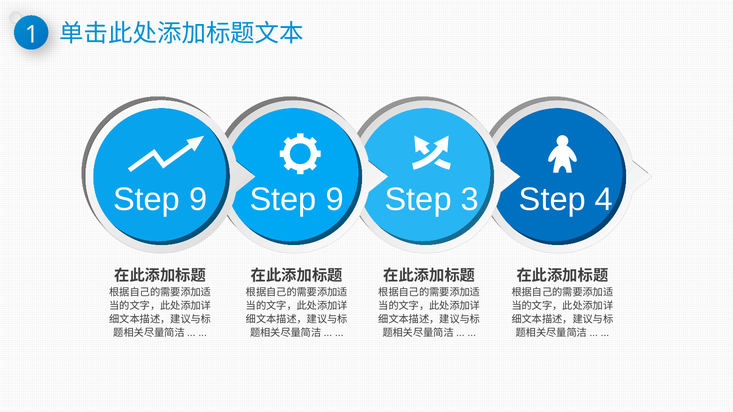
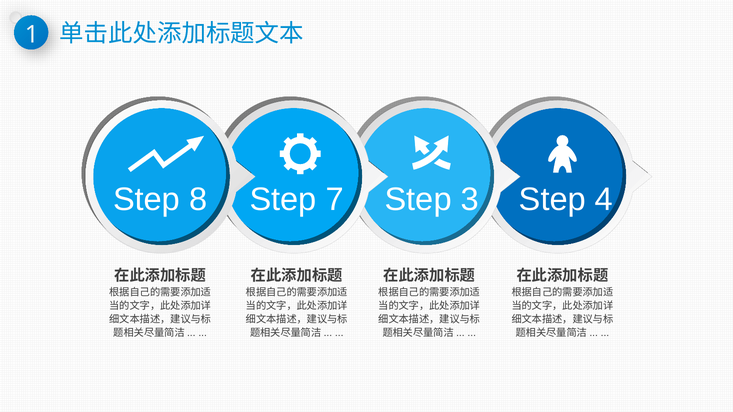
9 at (198, 200): 9 -> 8
9 at (335, 200): 9 -> 7
